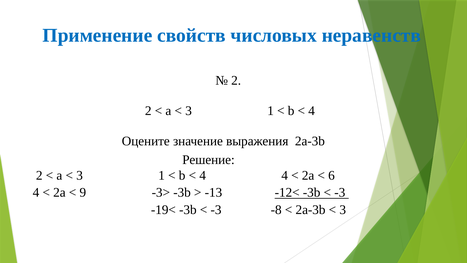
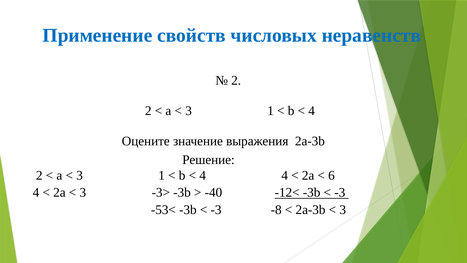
9 at (83, 192): 9 -> 3
-13: -13 -> -40
-19<: -19< -> -53<
